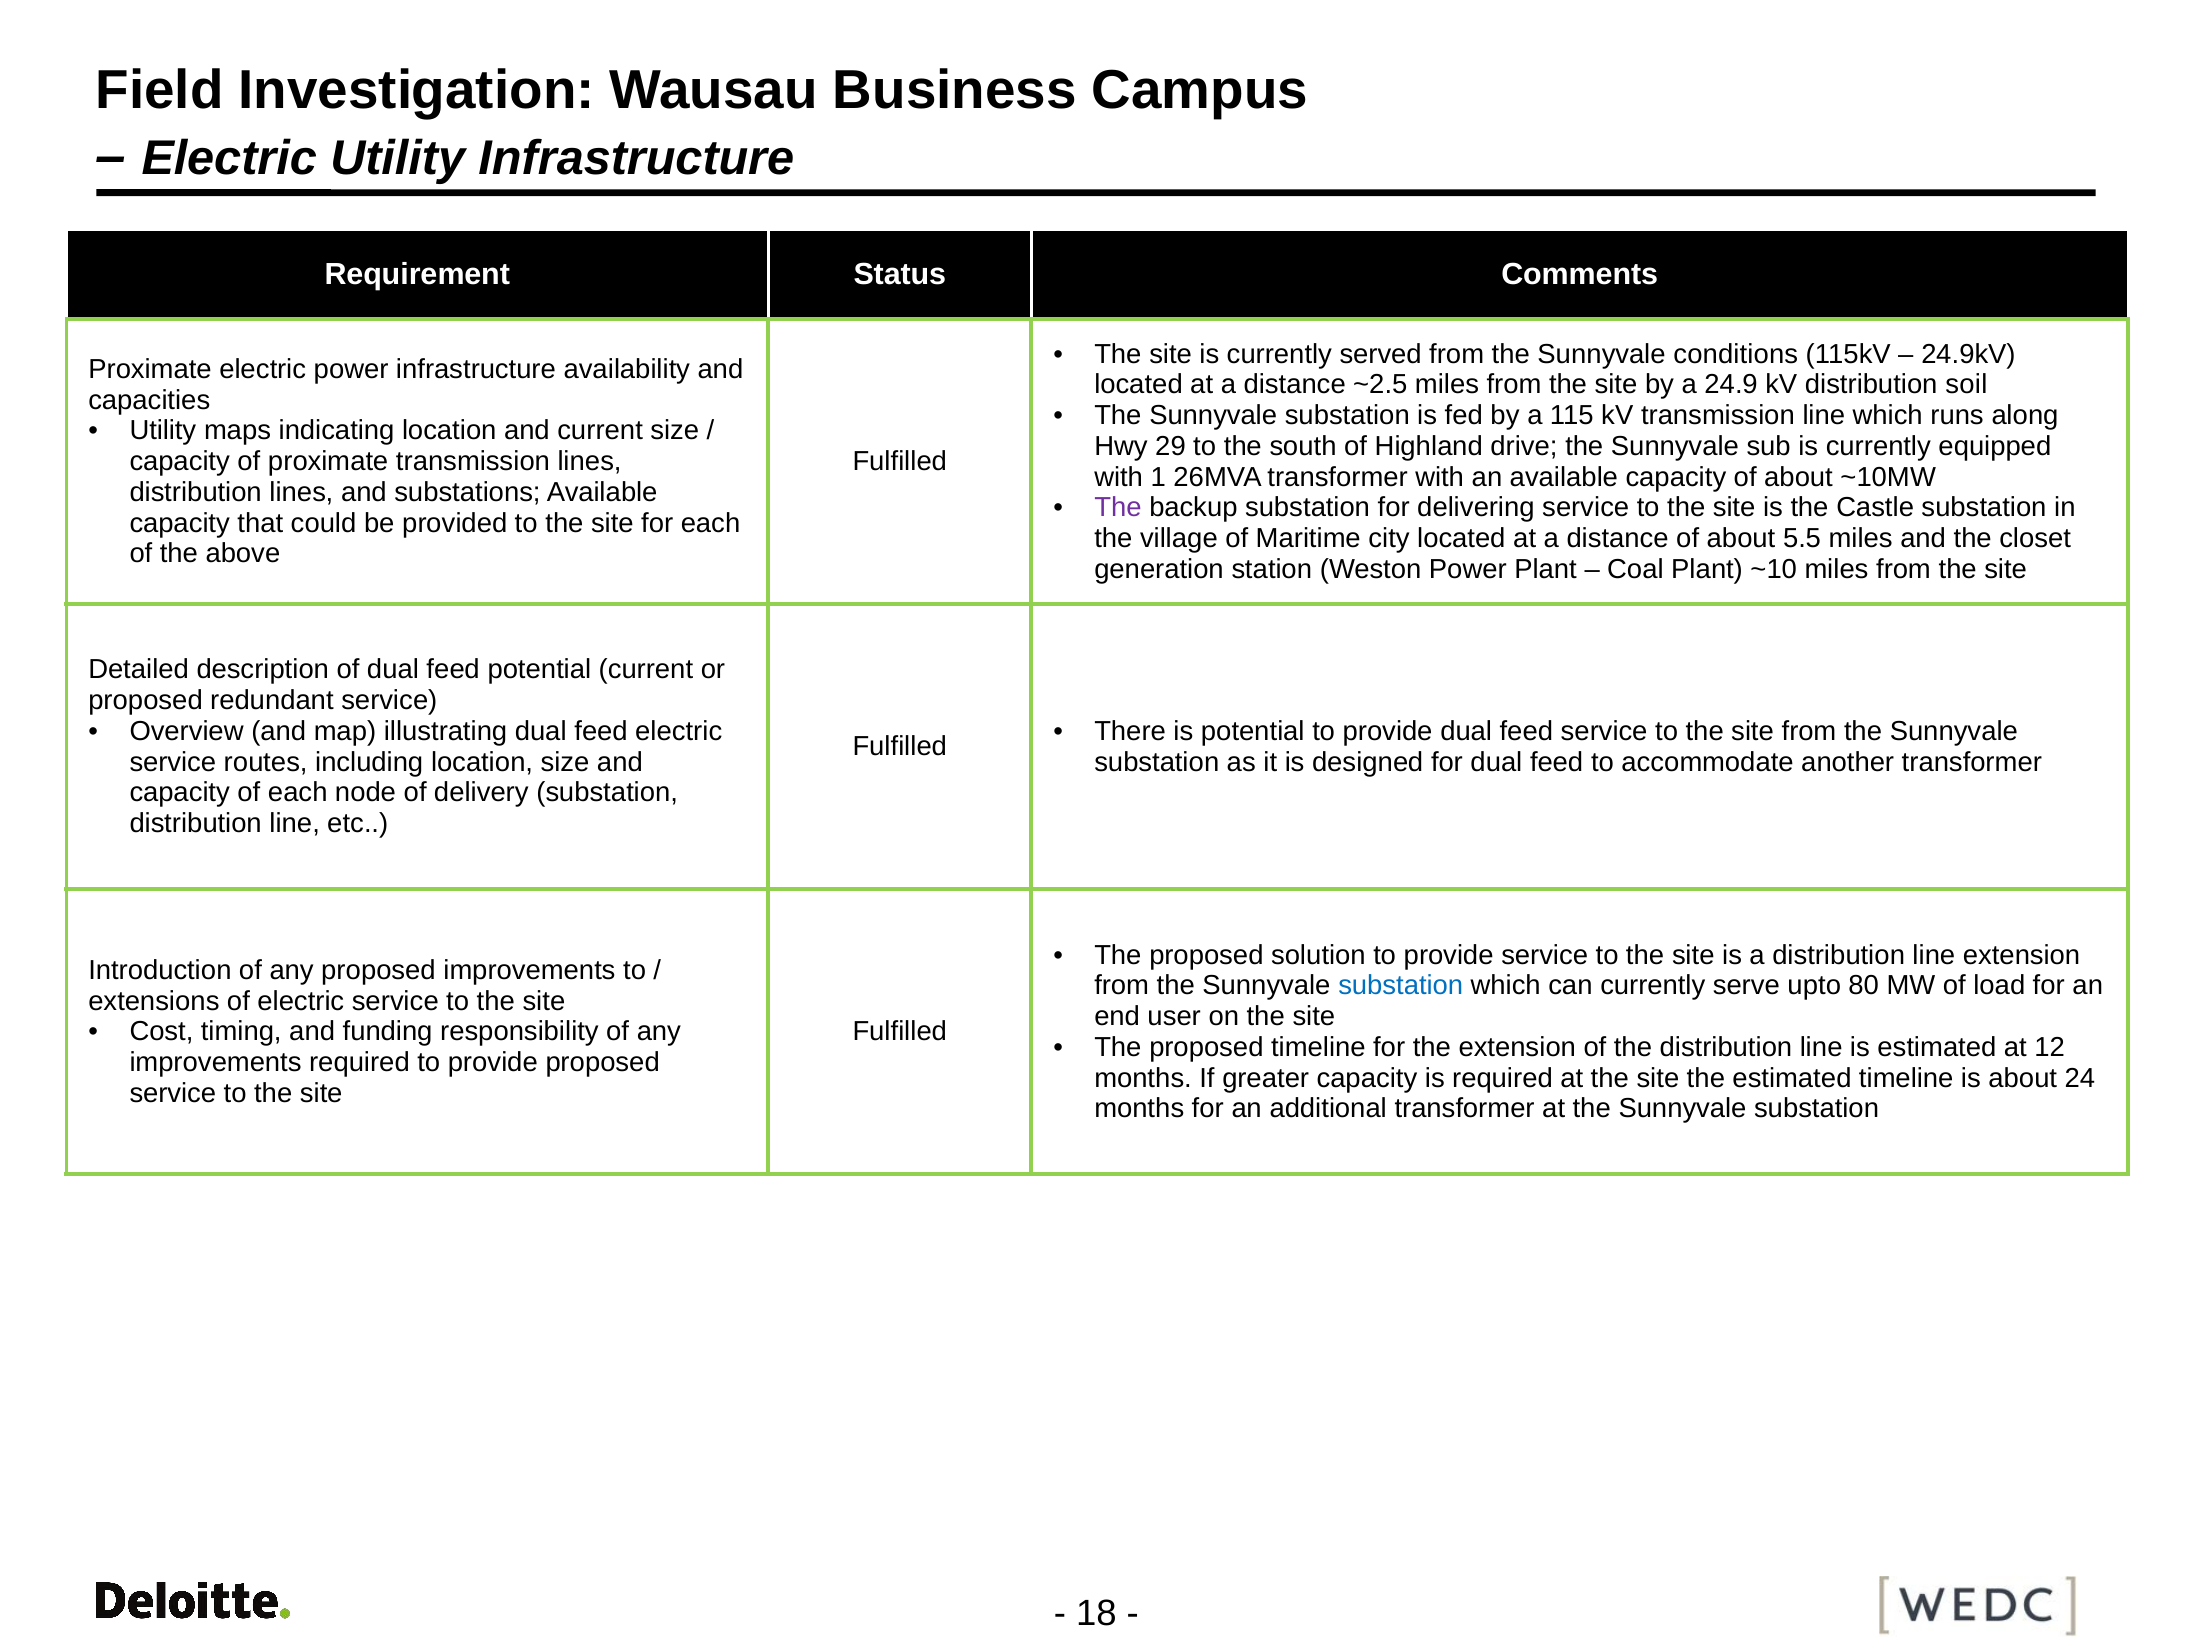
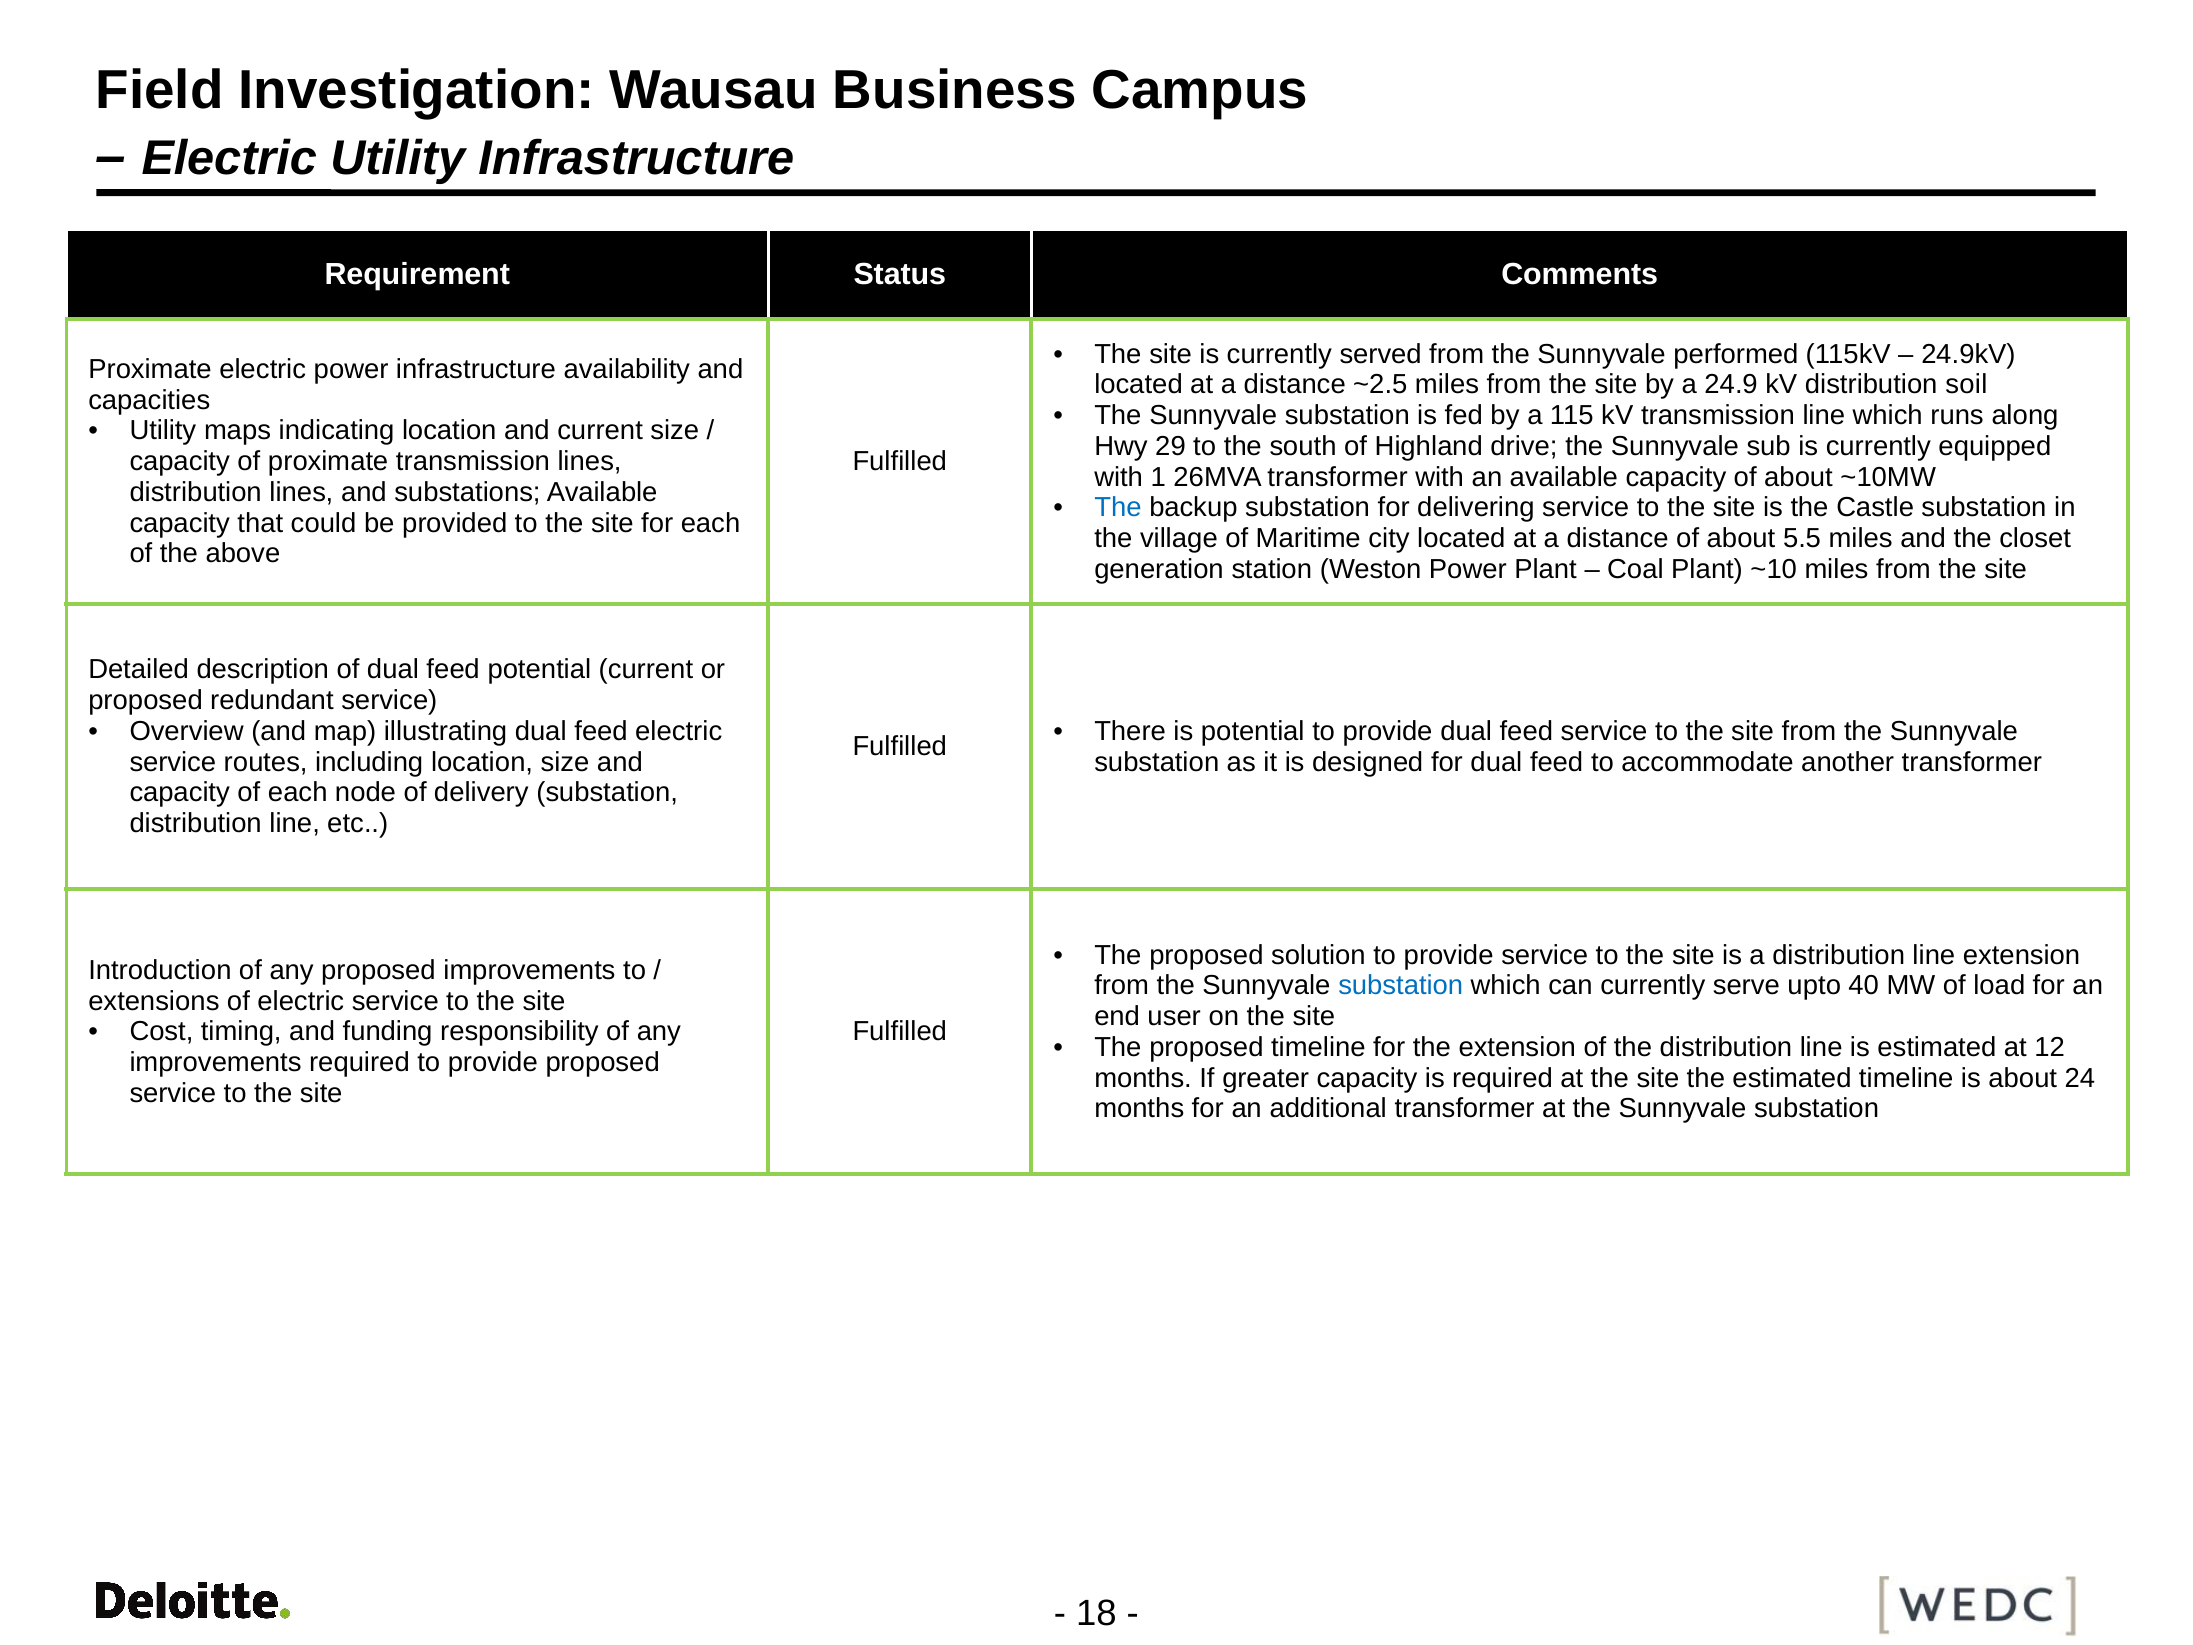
conditions: conditions -> performed
The at (1118, 508) colour: purple -> blue
80: 80 -> 40
